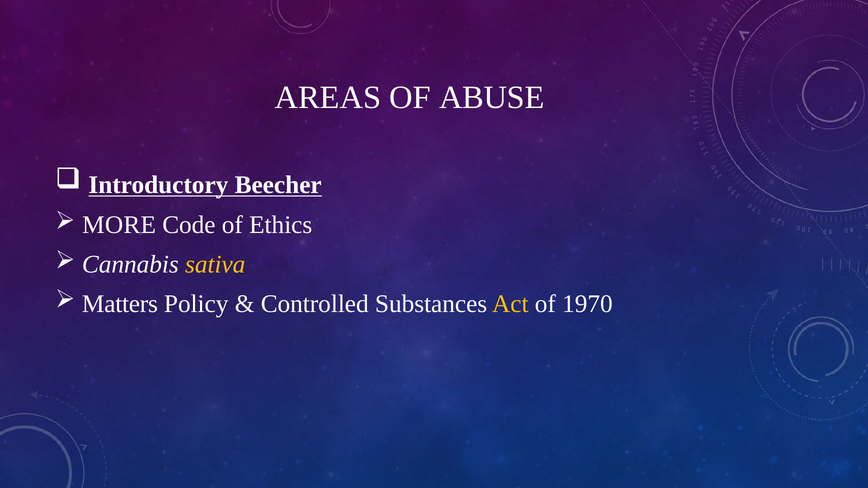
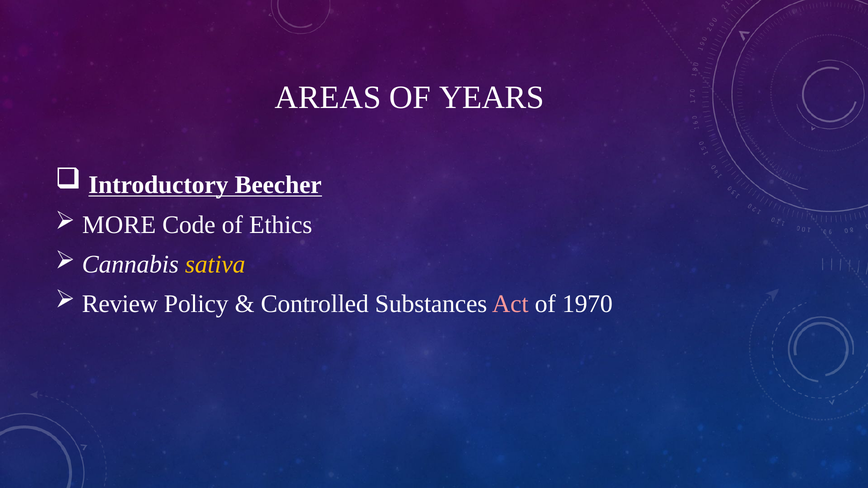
ABUSE: ABUSE -> YEARS
Matters: Matters -> Review
Act colour: yellow -> pink
